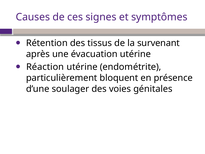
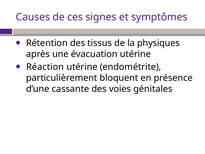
survenant: survenant -> physiques
soulager: soulager -> cassante
